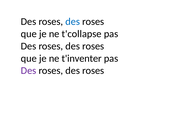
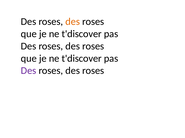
des at (73, 22) colour: blue -> orange
t'collapse at (82, 34): t'collapse -> t'discover
t'inventer at (82, 59): t'inventer -> t'discover
